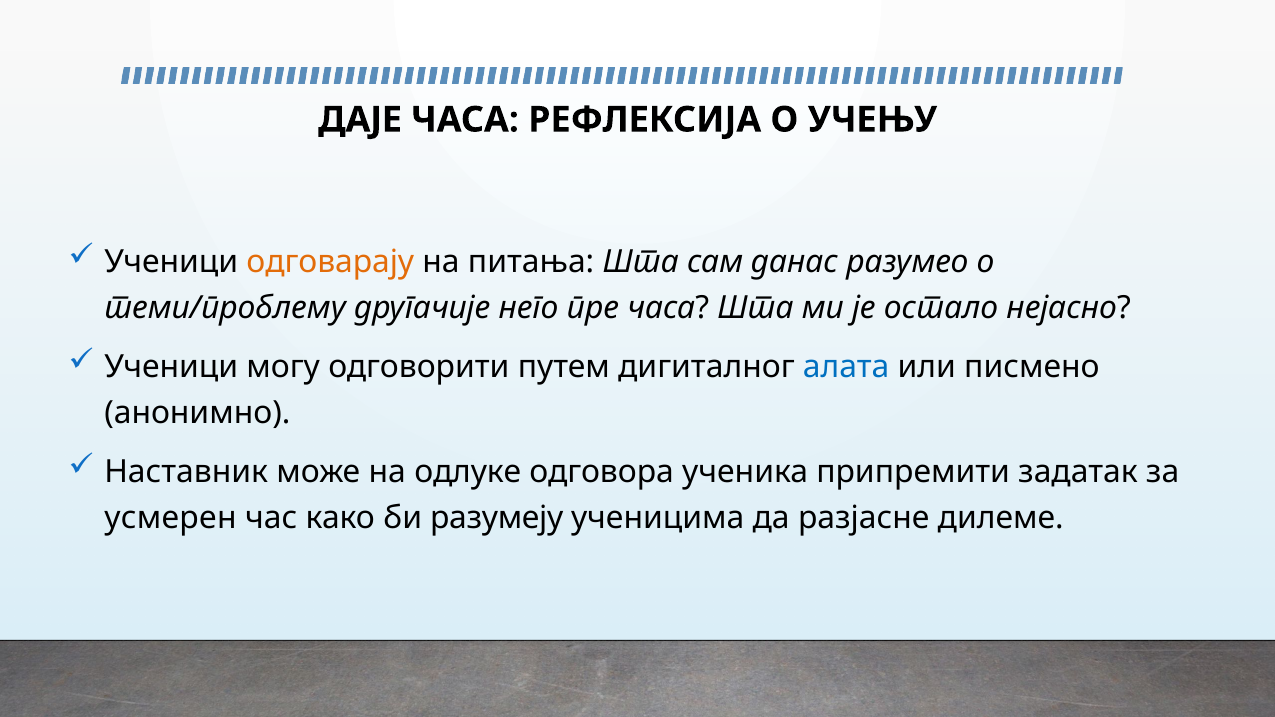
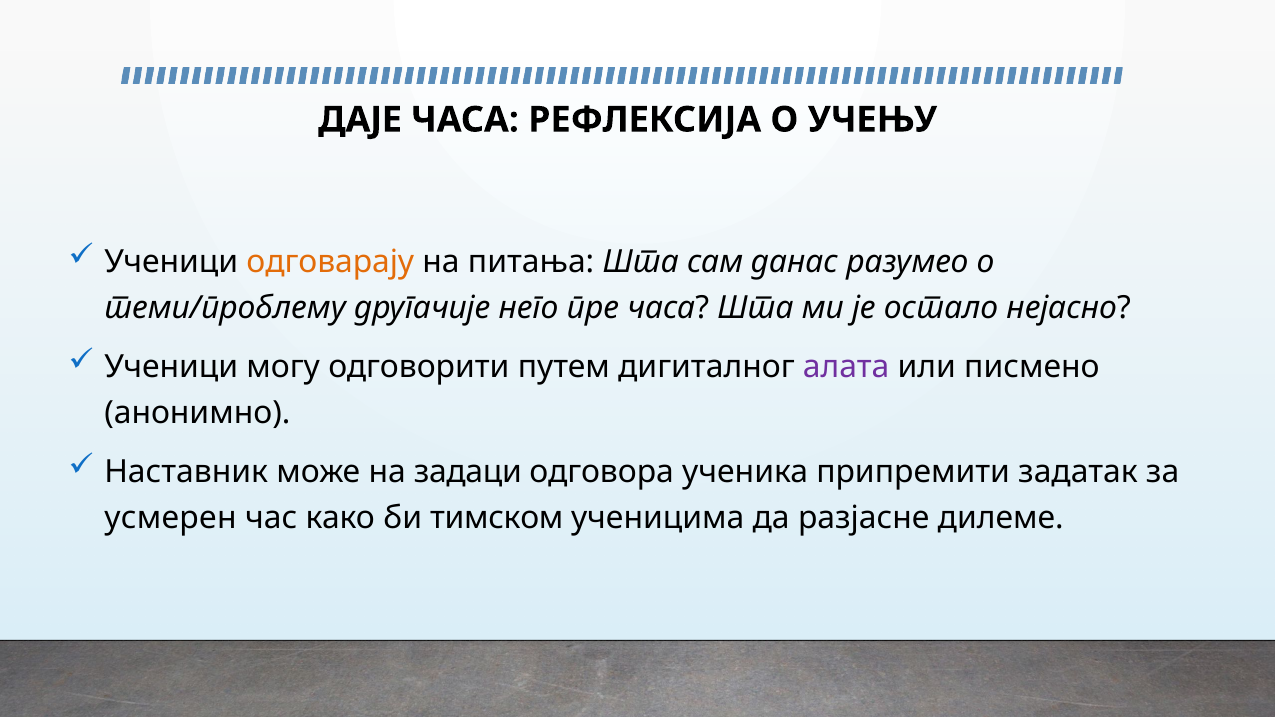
алата colour: blue -> purple
одлуке: одлуке -> задаци
разумеју: разумеју -> тимском
